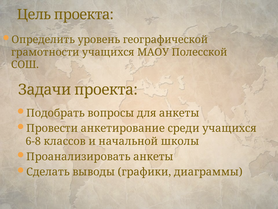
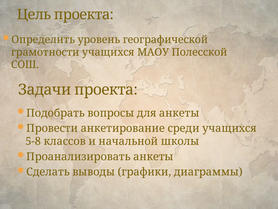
6-8: 6-8 -> 5-8
